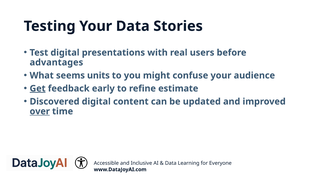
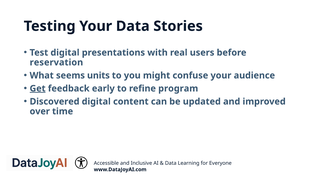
advantages: advantages -> reservation
estimate: estimate -> program
over underline: present -> none
